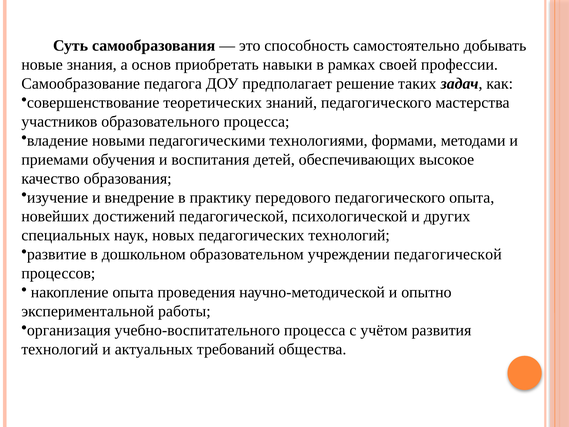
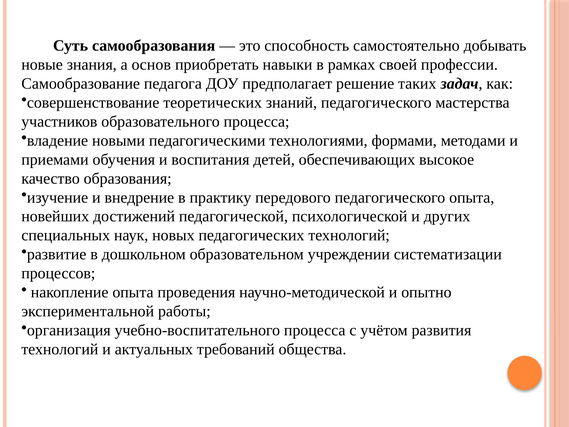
учреждении педагогической: педагогической -> систематизации
